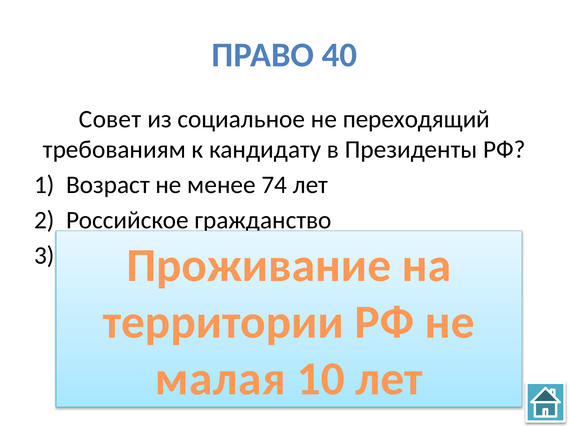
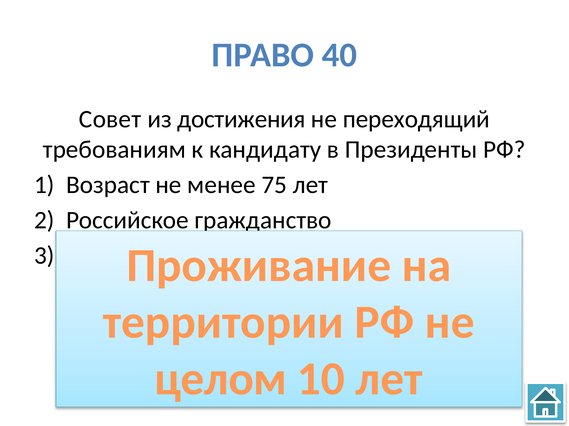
социальное: социальное -> достижения
74: 74 -> 75
малая: малая -> целом
